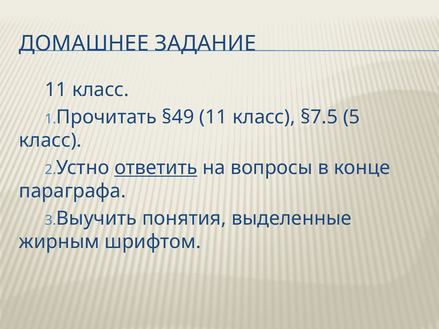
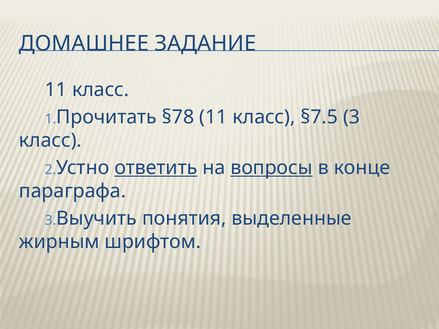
§49: §49 -> §78
§7.5 5: 5 -> 3
вопросы underline: none -> present
